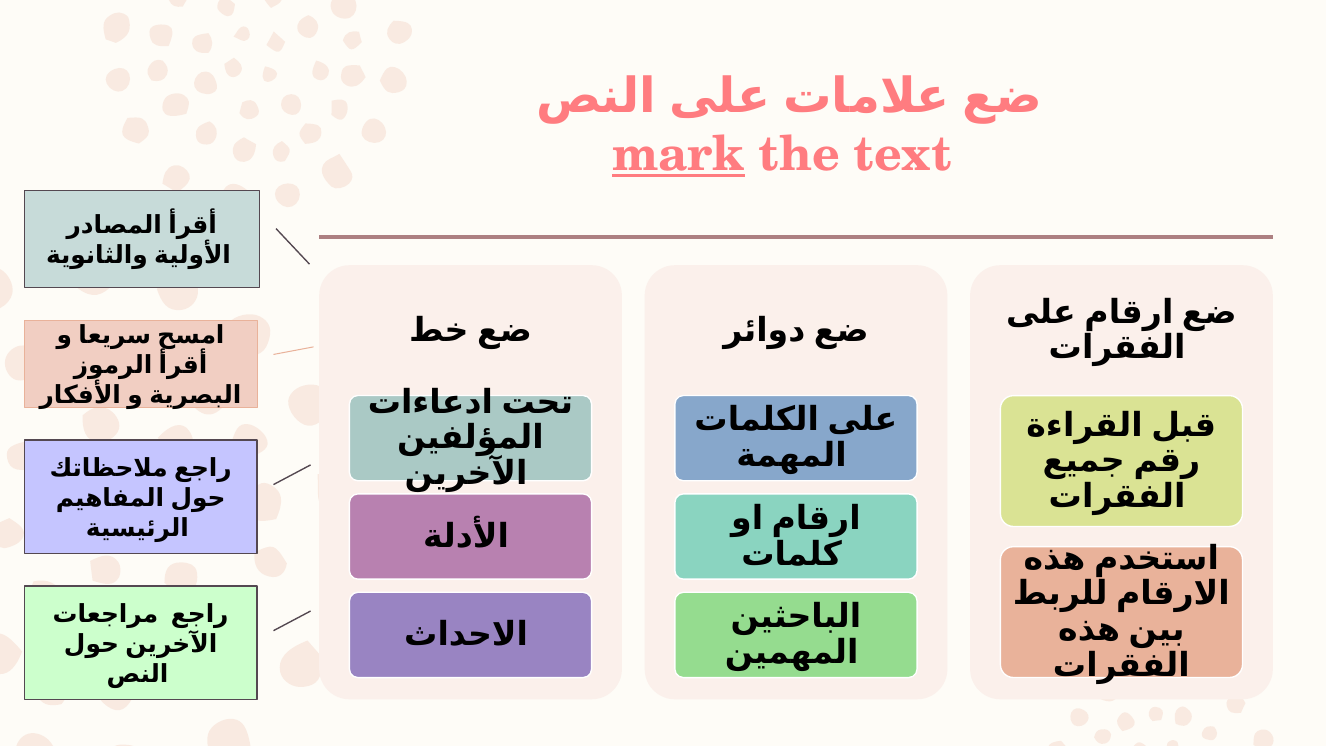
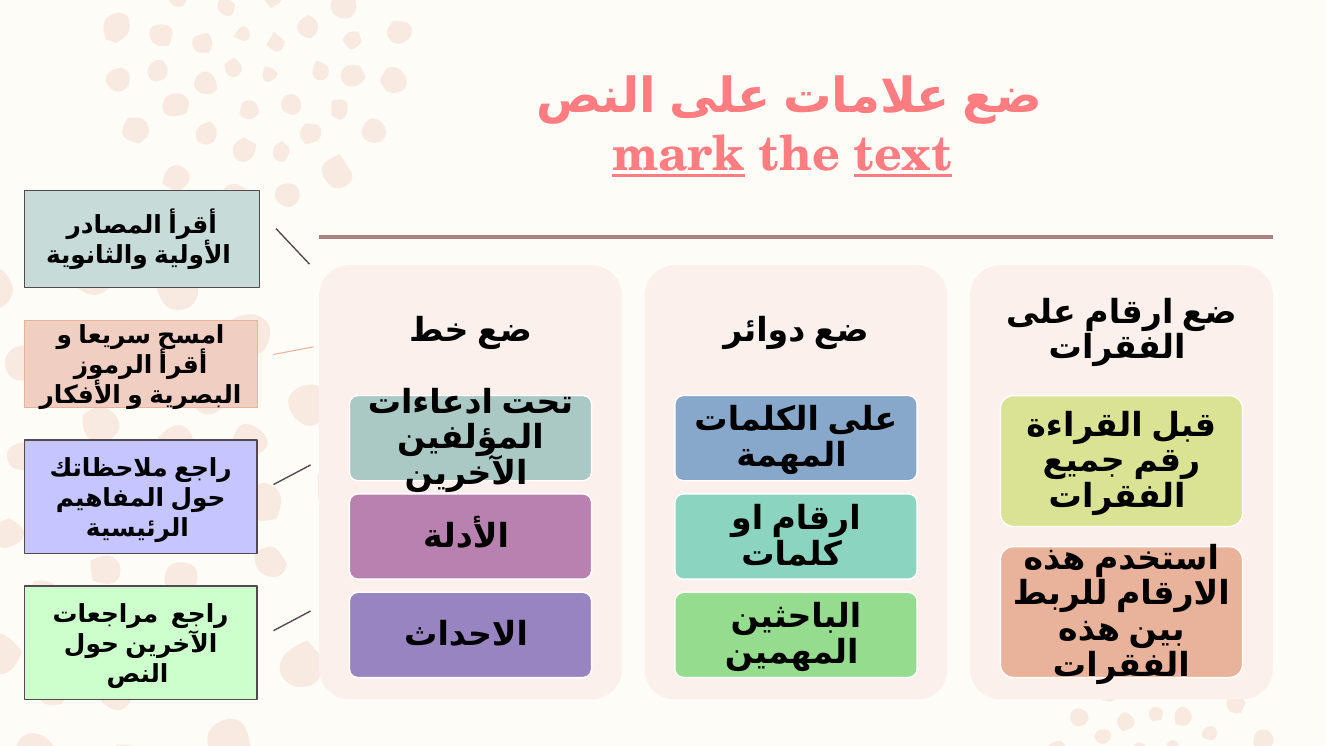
text underline: none -> present
